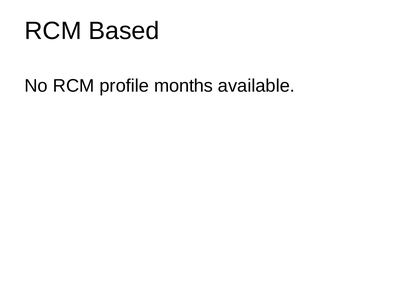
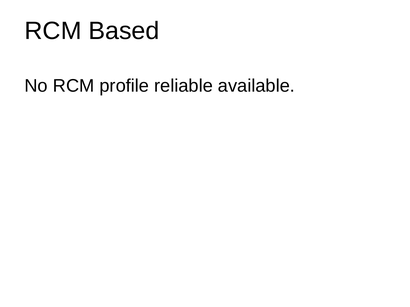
months: months -> reliable
